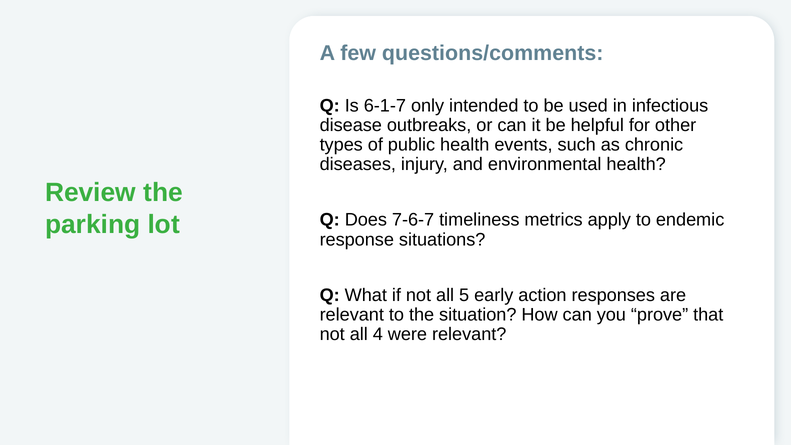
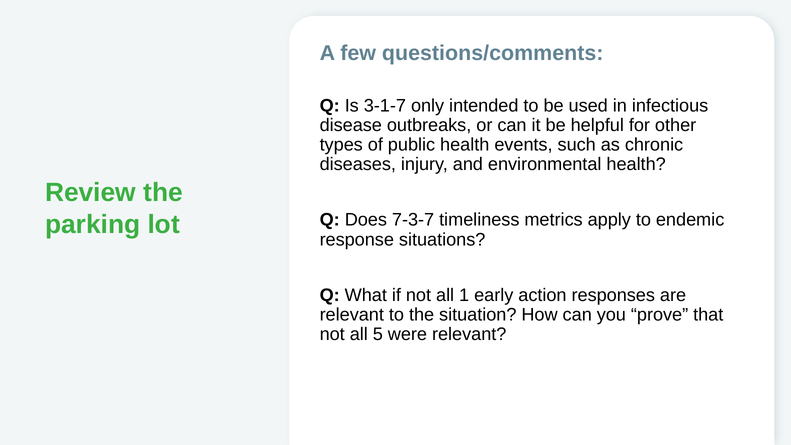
6-1-7: 6-1-7 -> 3-1-7
7-6-7: 7-6-7 -> 7-3-7
5: 5 -> 1
4: 4 -> 5
